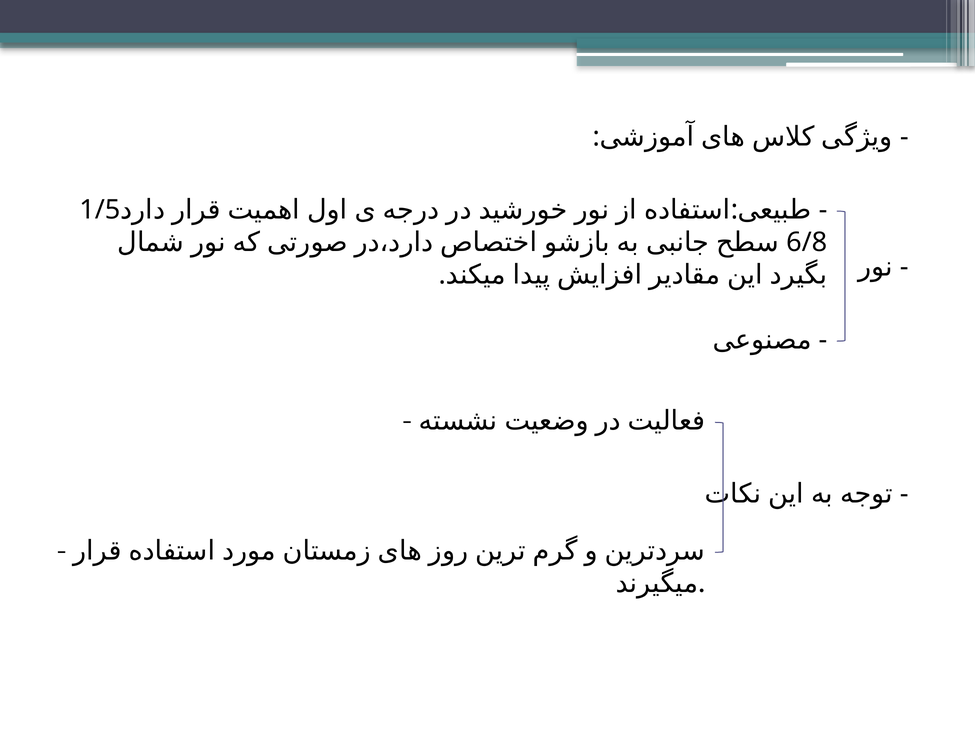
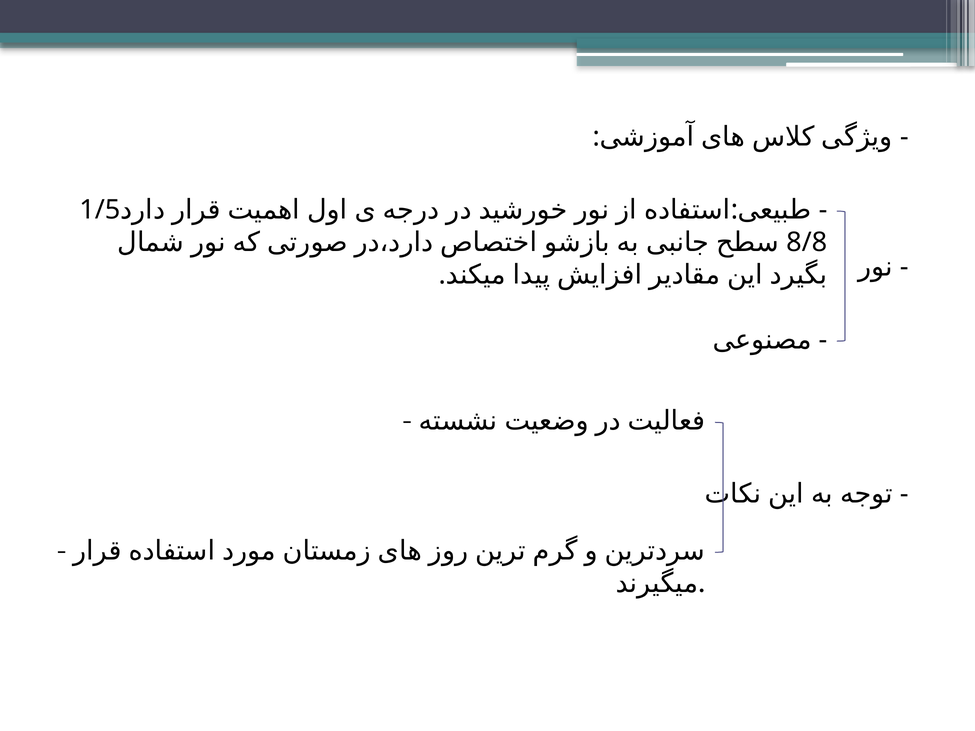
6/8: 6/8 -> 8/8
